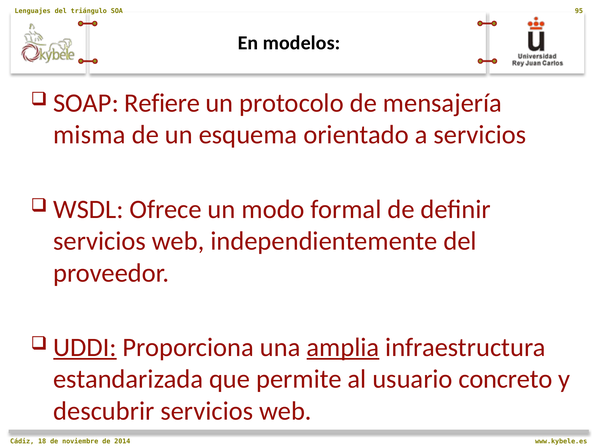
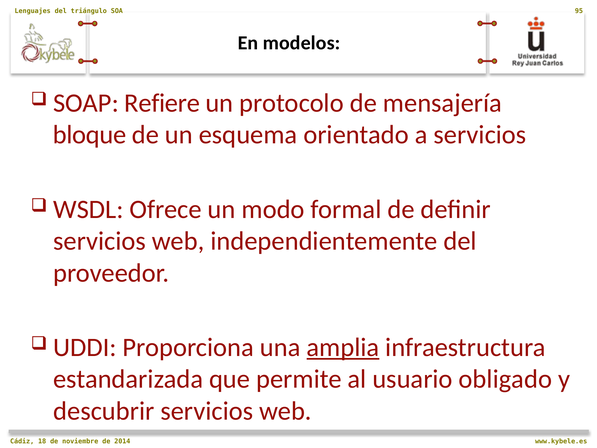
misma: misma -> bloque
UDDI underline: present -> none
concreto: concreto -> obligado
